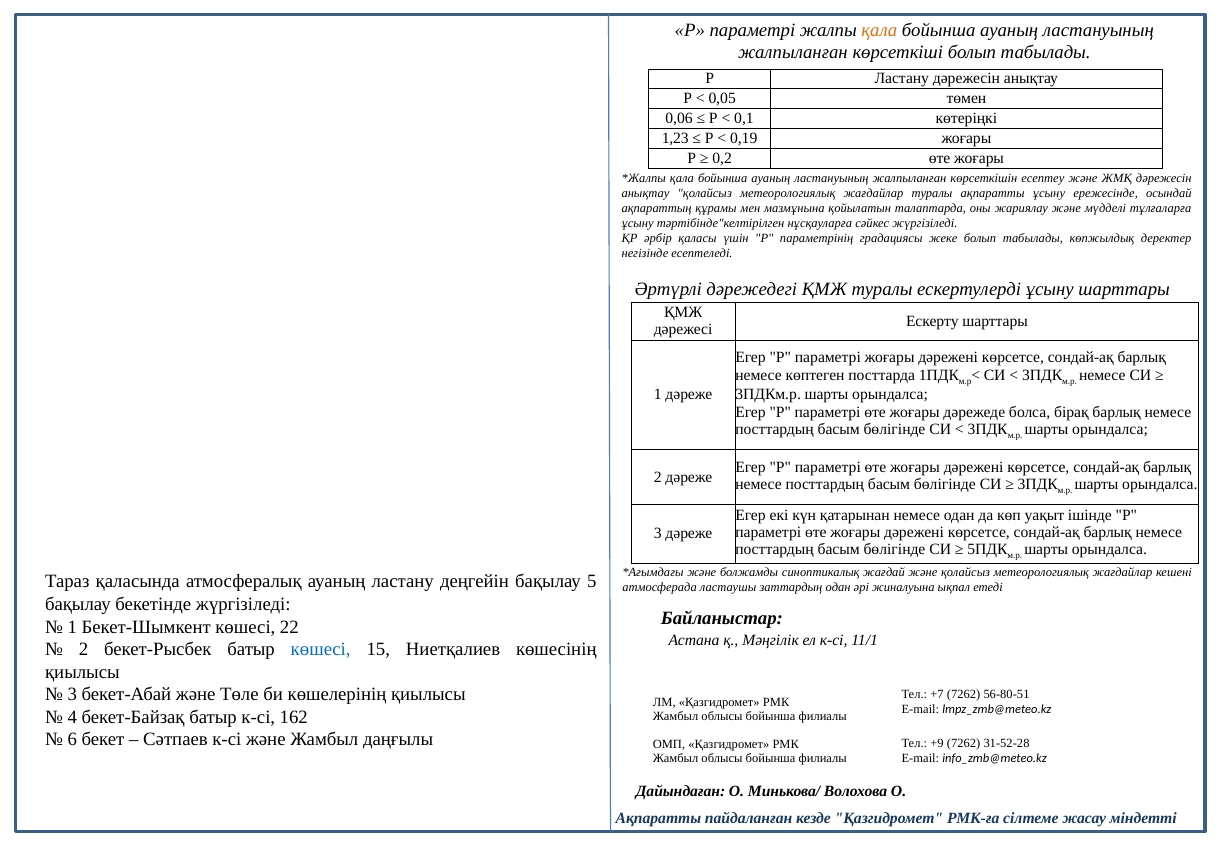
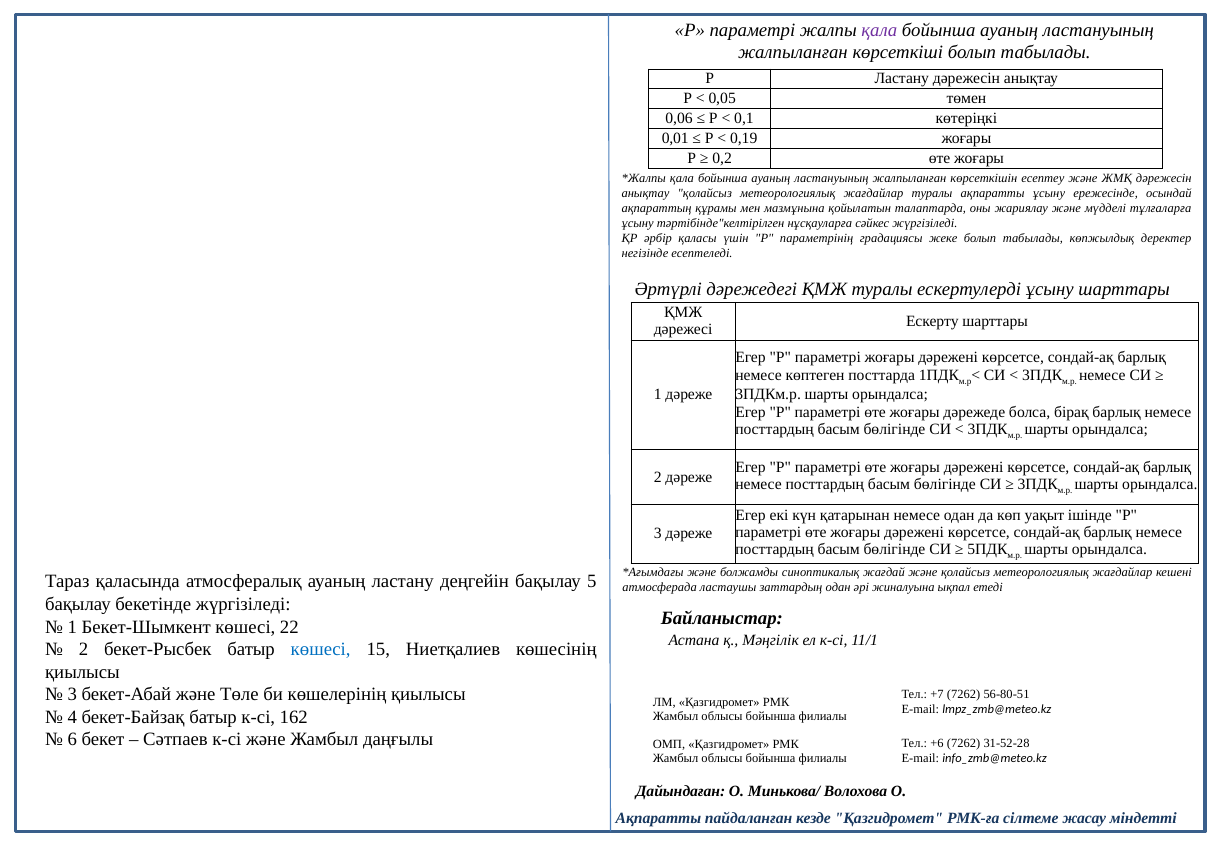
қала at (879, 30) colour: orange -> purple
1,23: 1,23 -> 0,01
+9: +9 -> +6
